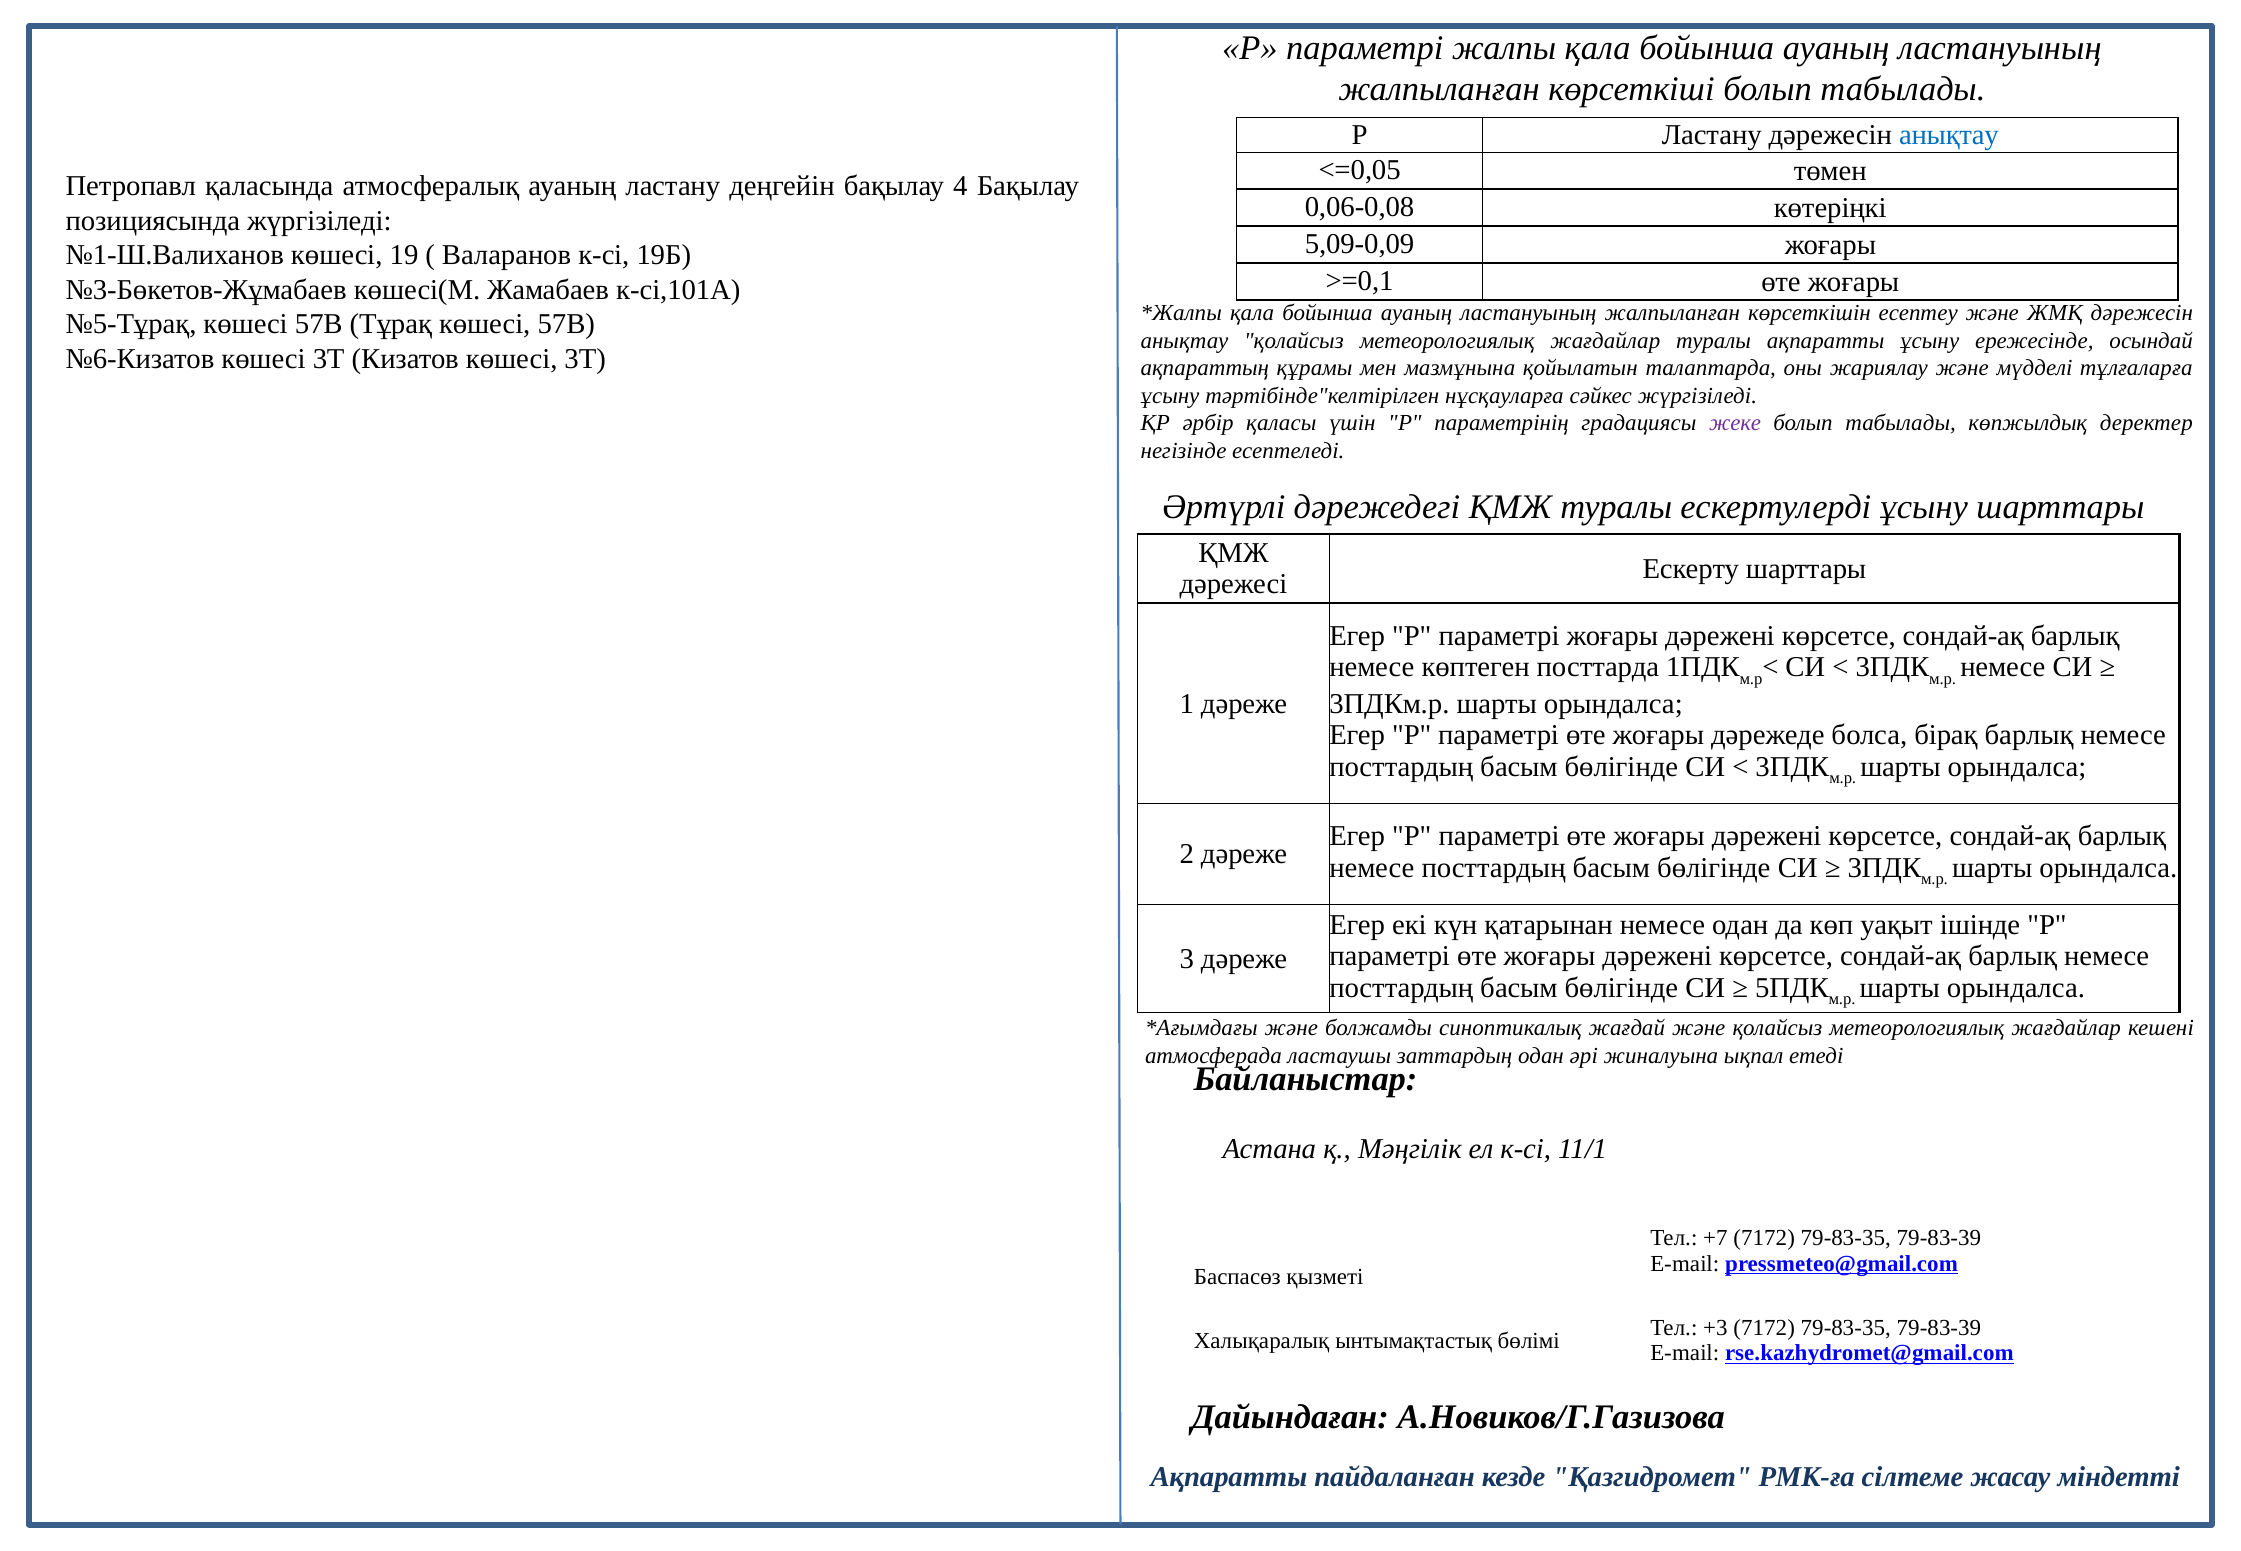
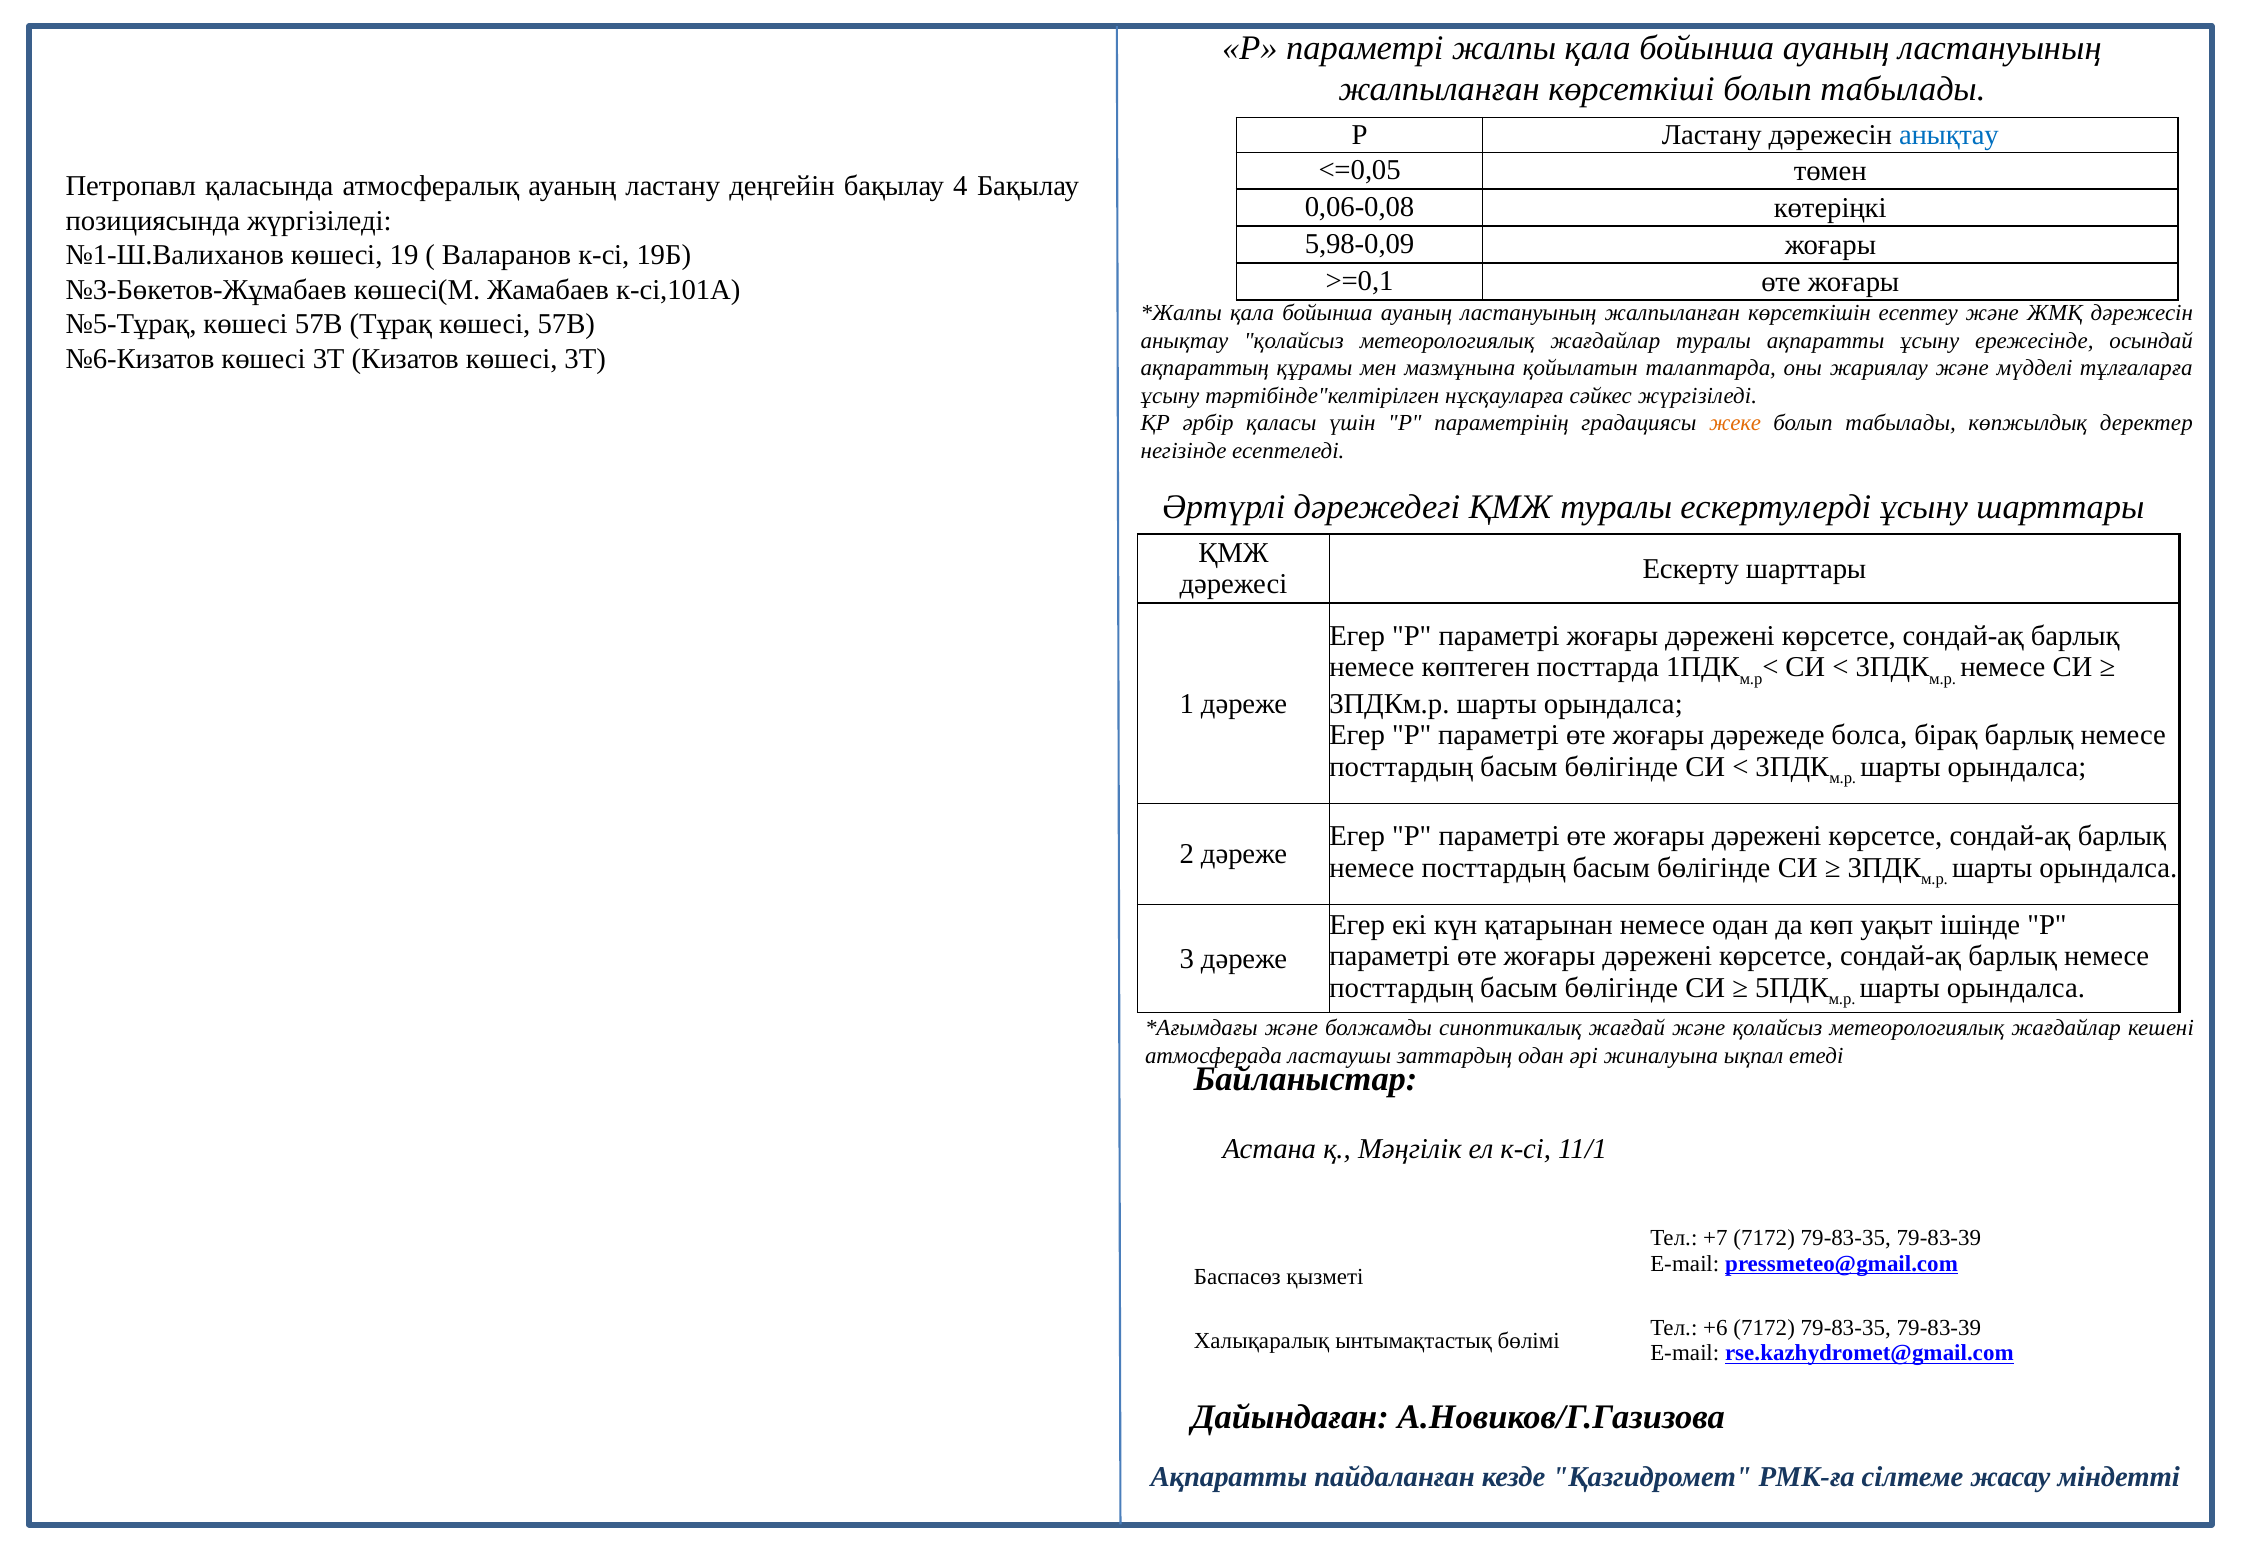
5,09-0,09: 5,09-0,09 -> 5,98-0,09
жеке colour: purple -> orange
+3: +3 -> +6
